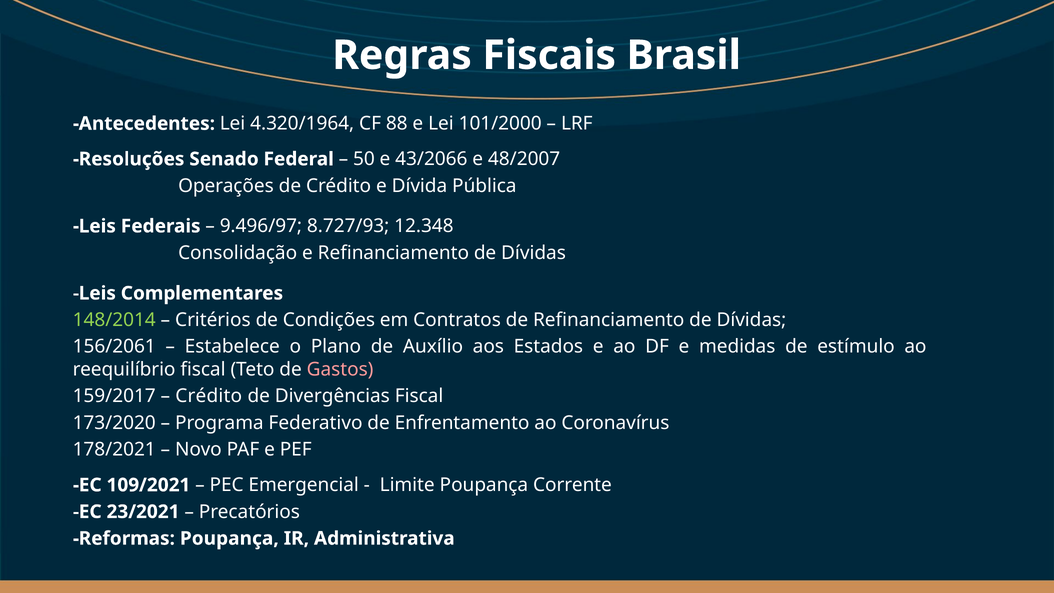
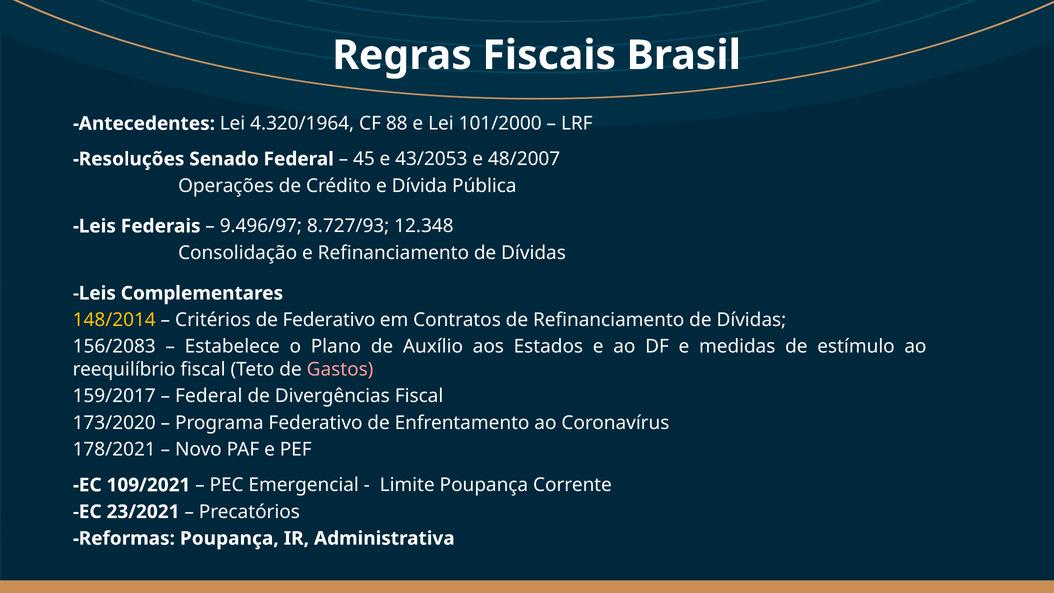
50: 50 -> 45
43/2066: 43/2066 -> 43/2053
148/2014 colour: light green -> yellow
de Condições: Condições -> Federativo
156/2061: 156/2061 -> 156/2083
Crédito at (209, 396): Crédito -> Federal
